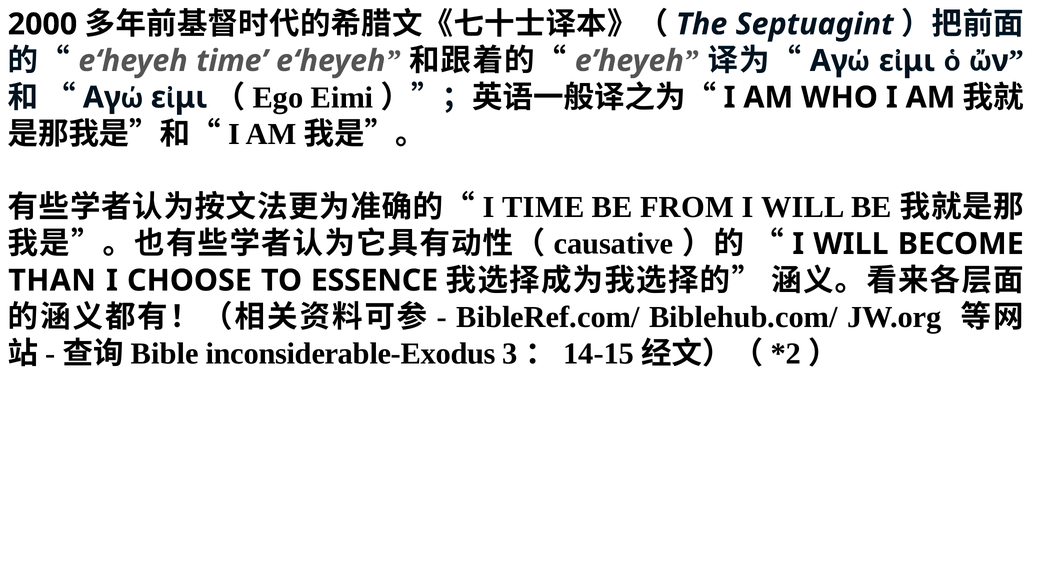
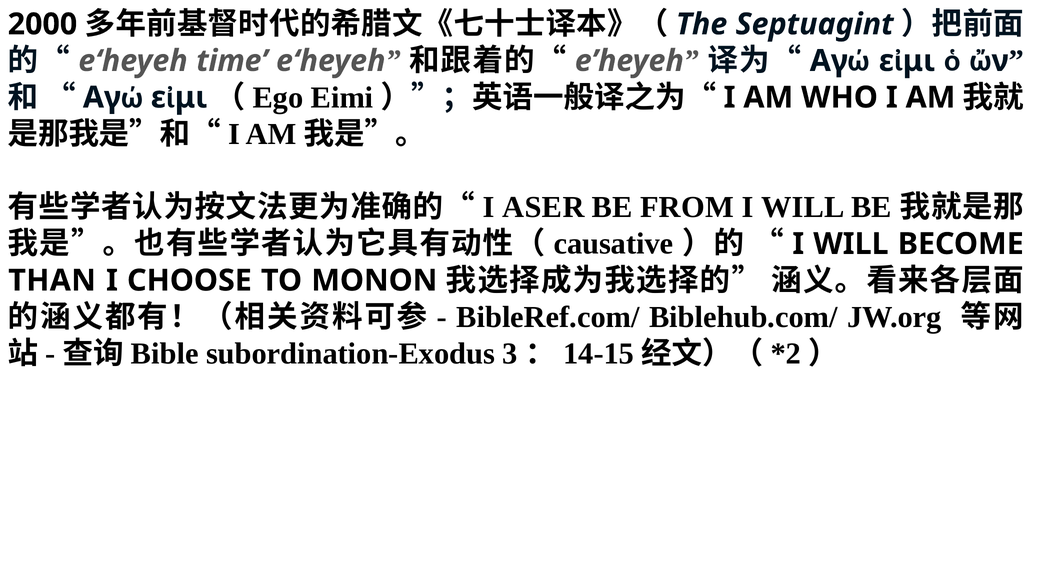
I TIME: TIME -> ASER
ESSENCE: ESSENCE -> MONON
inconsiderable-Exodus: inconsiderable-Exodus -> subordination-Exodus
